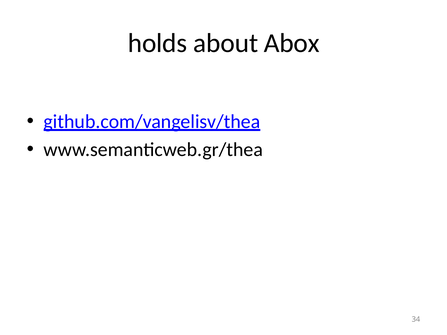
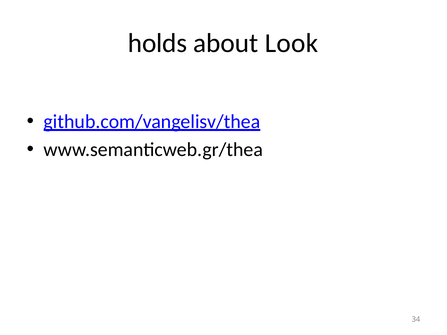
Abox: Abox -> Look
